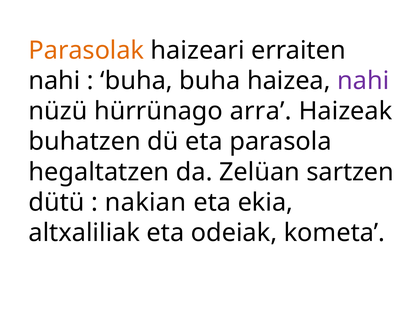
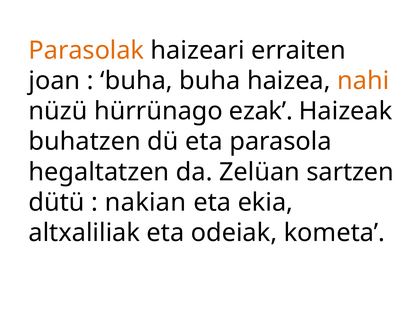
nahi at (54, 81): nahi -> joan
nahi at (363, 81) colour: purple -> orange
arra: arra -> ezak
